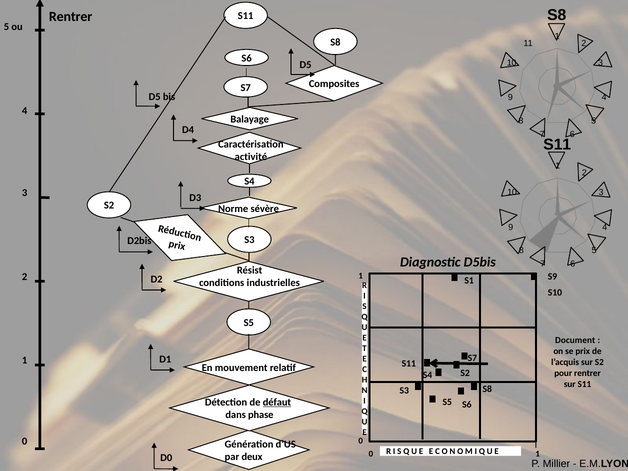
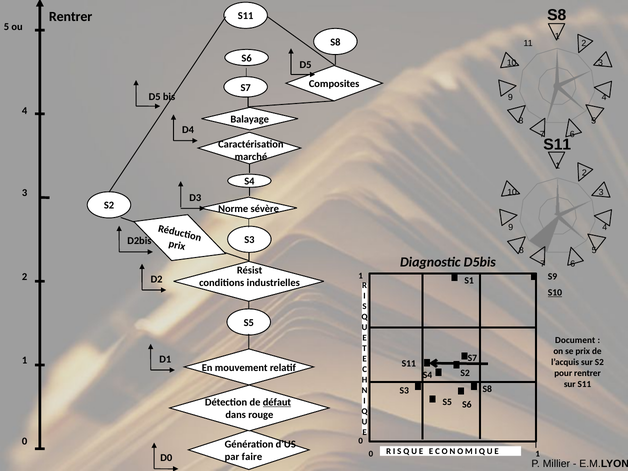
activité: activité -> marché
S10 underline: none -> present
phase: phase -> rouge
deux: deux -> faire
